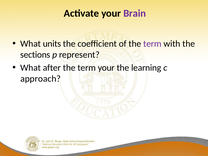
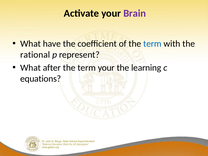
units: units -> have
term at (152, 44) colour: purple -> blue
sections: sections -> rational
approach: approach -> equations
